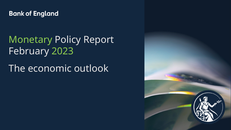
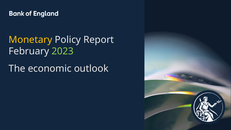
Monetary colour: light green -> yellow
